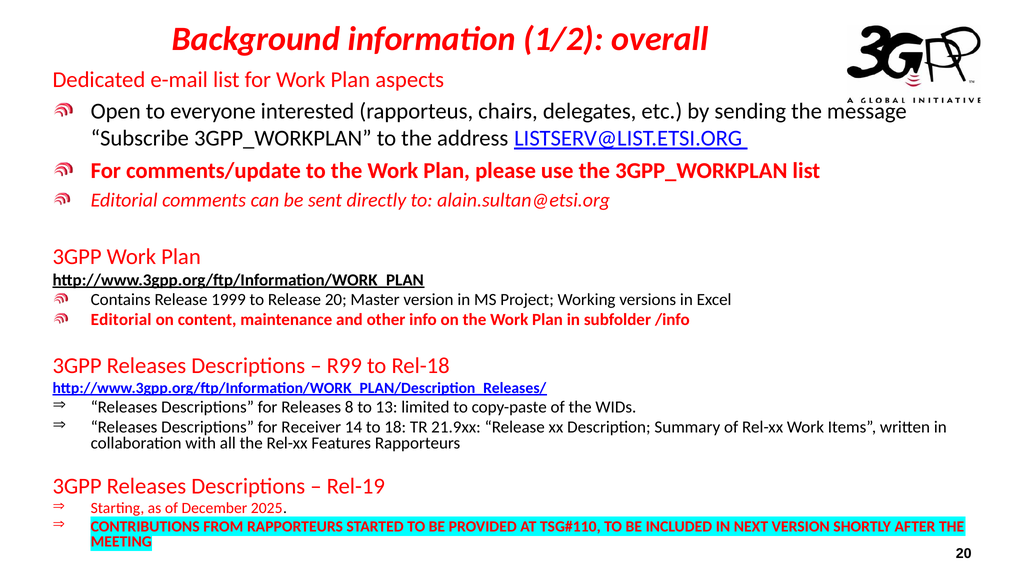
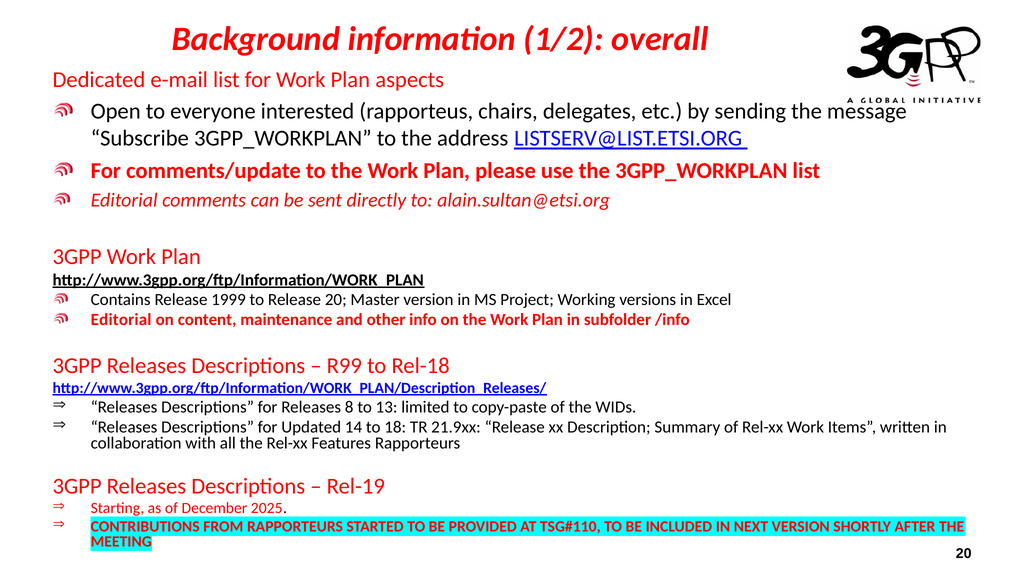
Receiver: Receiver -> Updated
